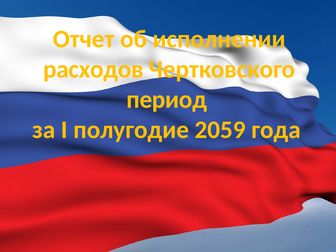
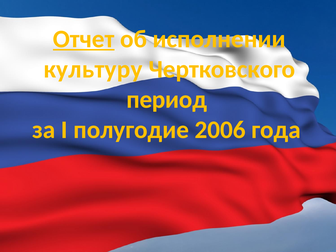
Отчет underline: none -> present
расходов: расходов -> культуру
2059: 2059 -> 2006
